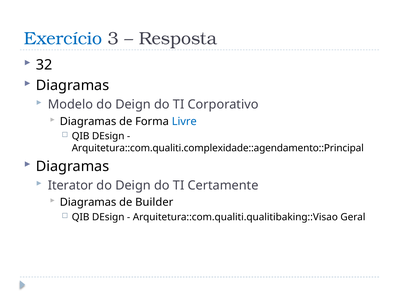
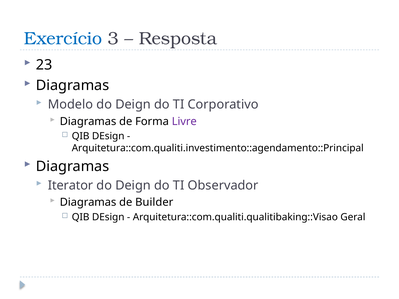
32: 32 -> 23
Livre colour: blue -> purple
Arquitetura::com.qualiti.complexidade::agendamento::Principal: Arquitetura::com.qualiti.complexidade::agendamento::Principal -> Arquitetura::com.qualiti.investimento::agendamento::Principal
Certamente: Certamente -> Observador
